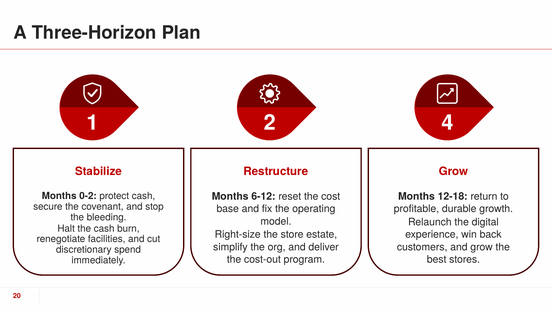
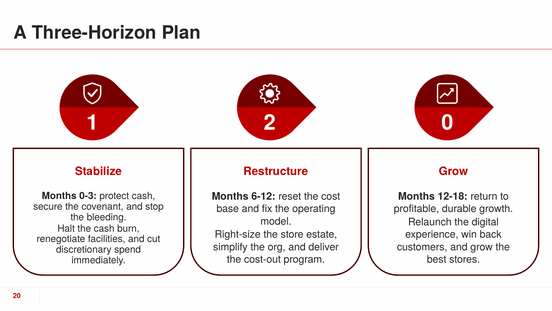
4: 4 -> 0
0-2: 0-2 -> 0-3
